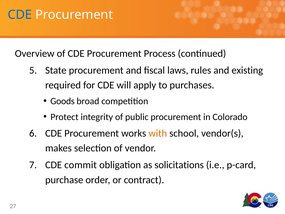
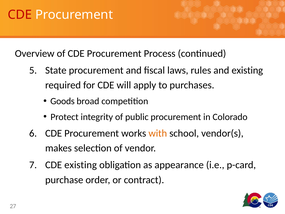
CDE at (20, 15) colour: blue -> red
CDE commit: commit -> existing
solicitations: solicitations -> appearance
